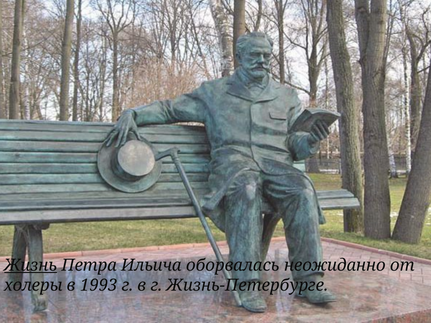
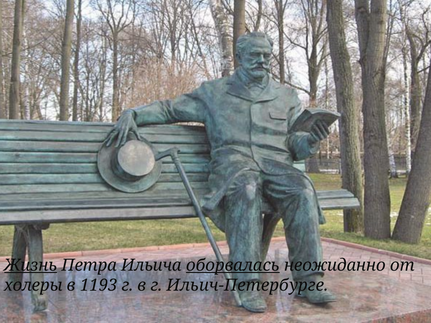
оборвалась underline: none -> present
1993: 1993 -> 1193
Жизнь-Петербурге: Жизнь-Петербурге -> Ильич-Петербурге
